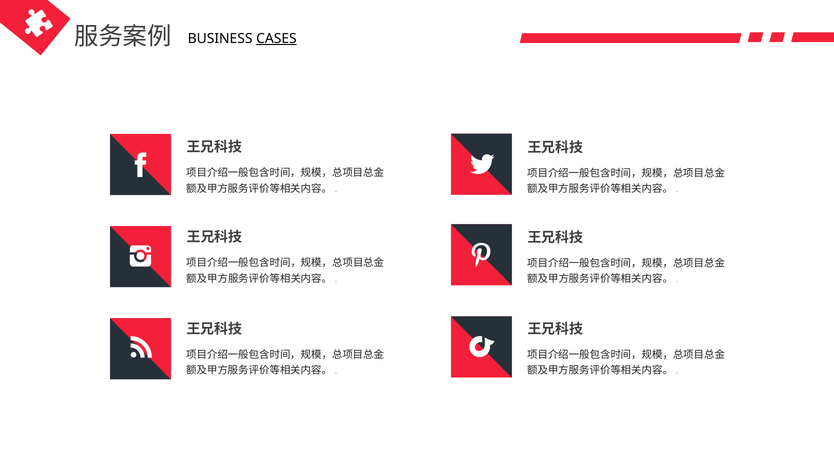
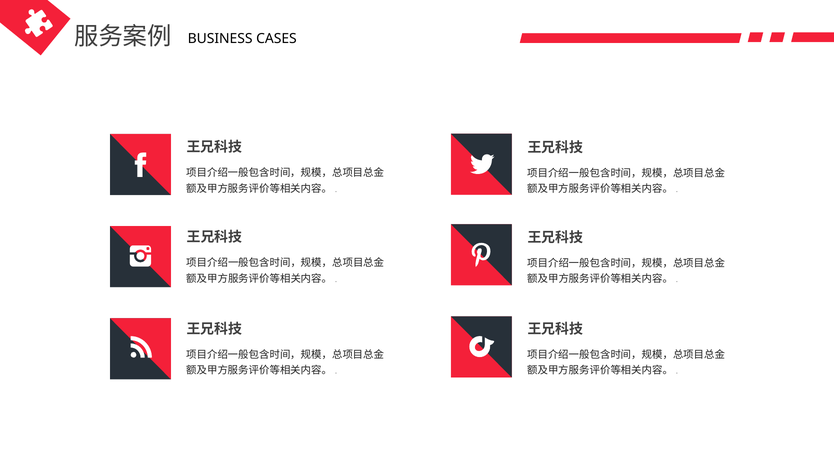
CASES underline: present -> none
